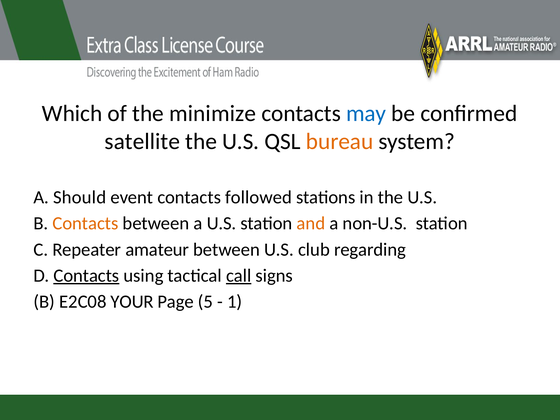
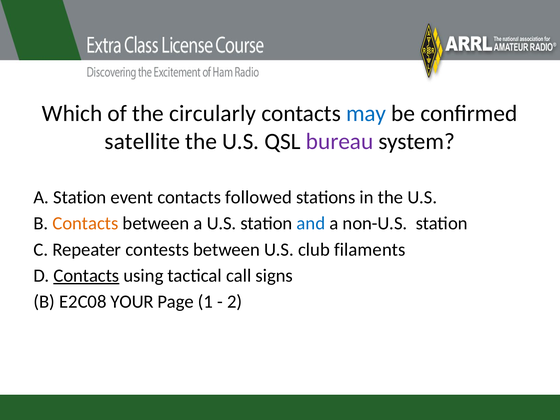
minimize: minimize -> circularly
bureau colour: orange -> purple
A Should: Should -> Station
and colour: orange -> blue
amateur: amateur -> contests
regarding: regarding -> filaments
call underline: present -> none
5: 5 -> 1
1: 1 -> 2
